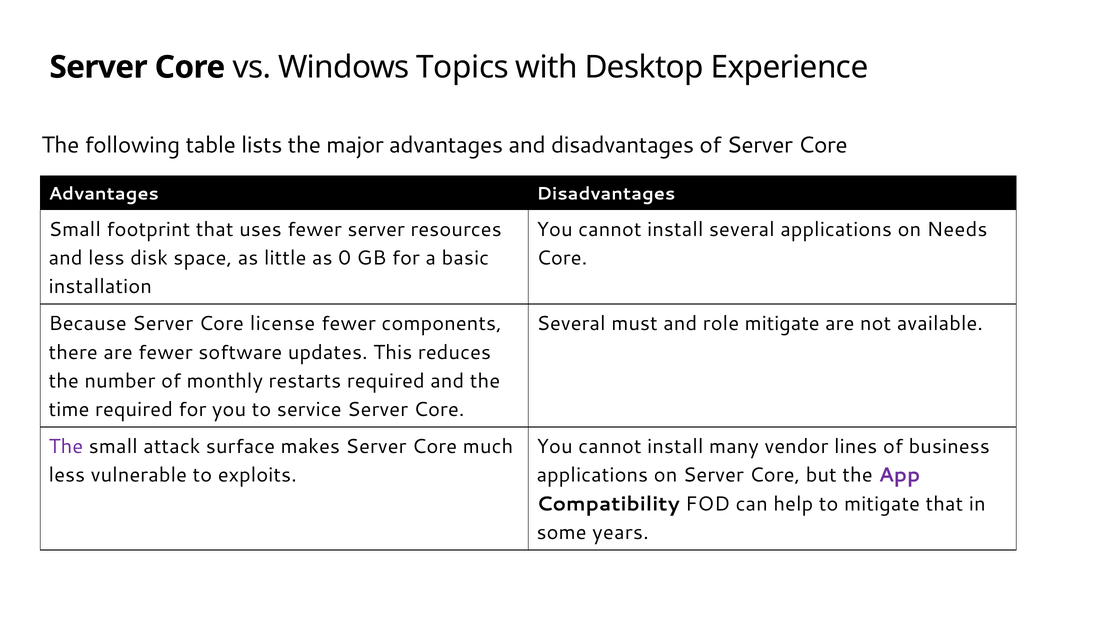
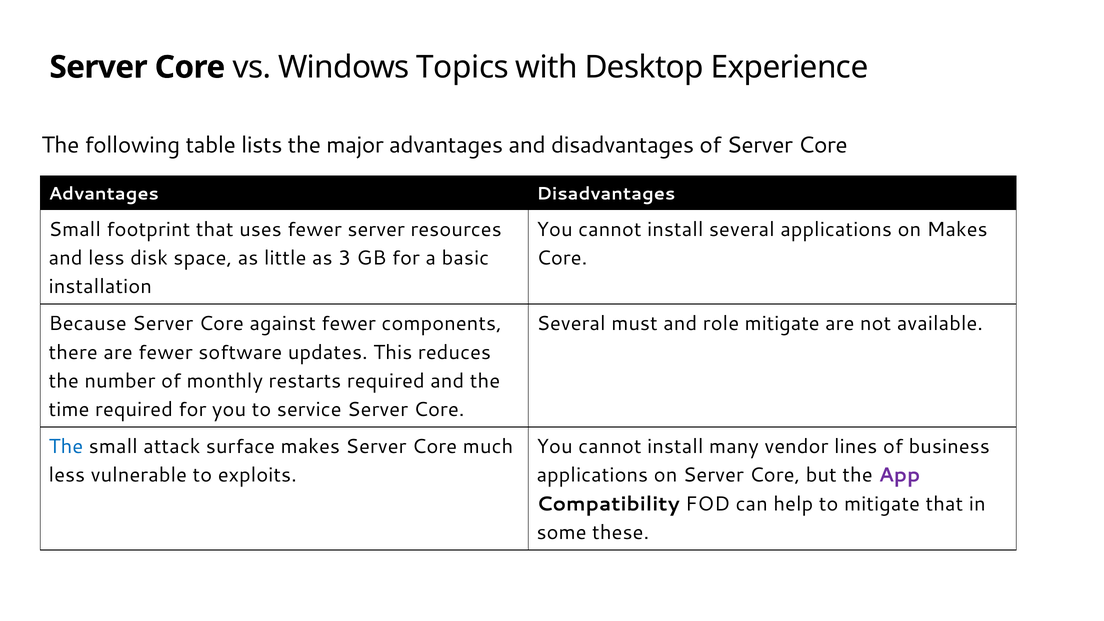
on Needs: Needs -> Makes
0: 0 -> 3
license: license -> against
The at (66, 447) colour: purple -> blue
years: years -> these
